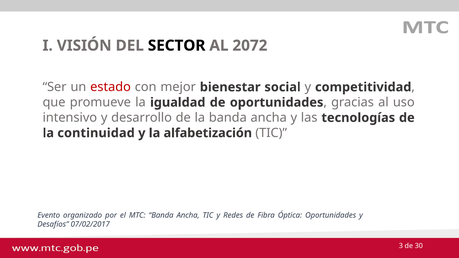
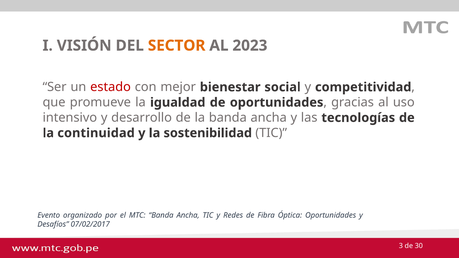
SECTOR colour: black -> orange
2072: 2072 -> 2023
alfabetización: alfabetización -> sostenibilidad
